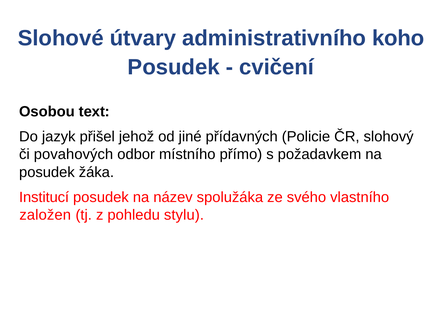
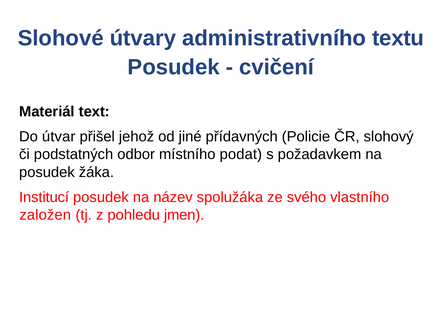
koho: koho -> textu
Osobou: Osobou -> Materiál
jazyk: jazyk -> útvar
povahových: povahových -> podstatných
přímo: přímo -> podat
stylu: stylu -> jmen
